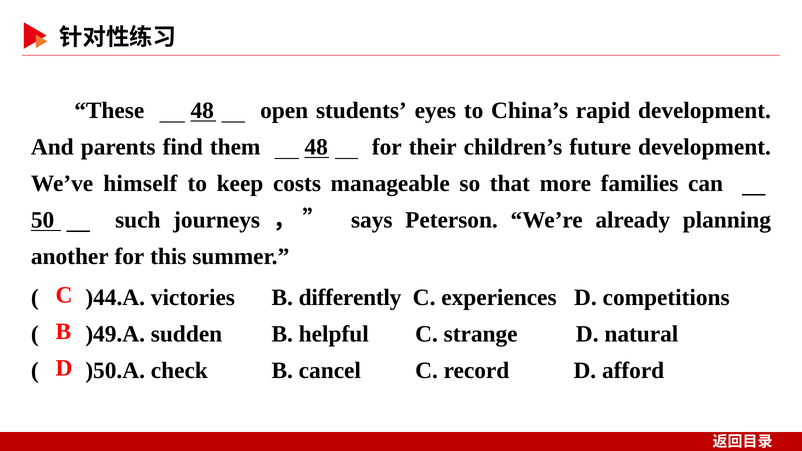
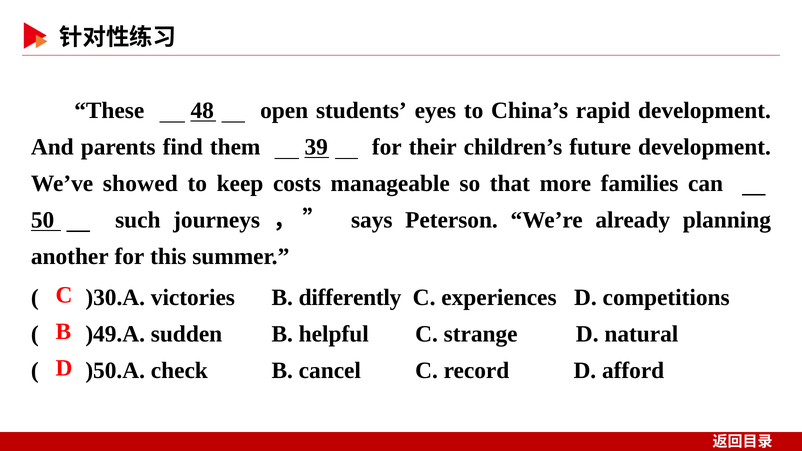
them 48: 48 -> 39
himself: himself -> showed
)44.A: )44.A -> )30.A
